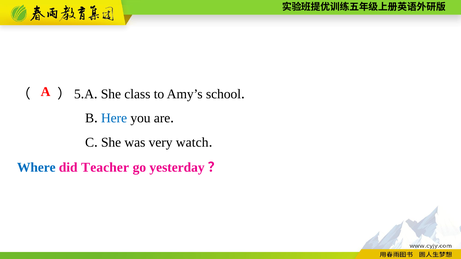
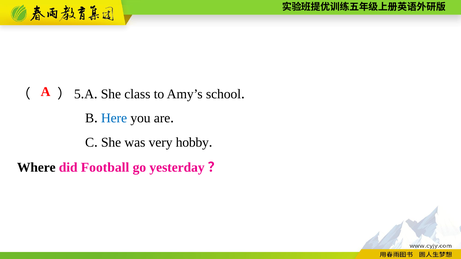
watch: watch -> hobby
Where colour: blue -> black
Teacher: Teacher -> Football
